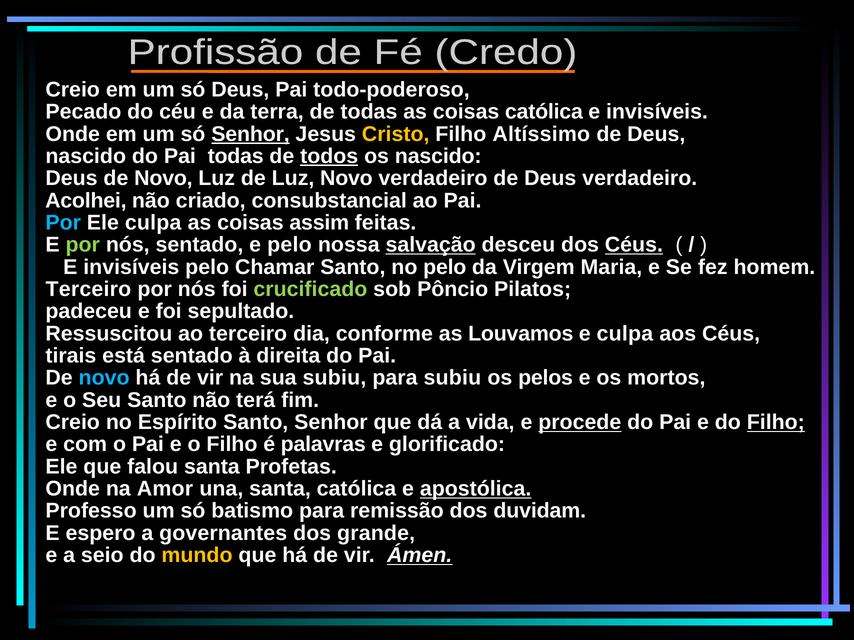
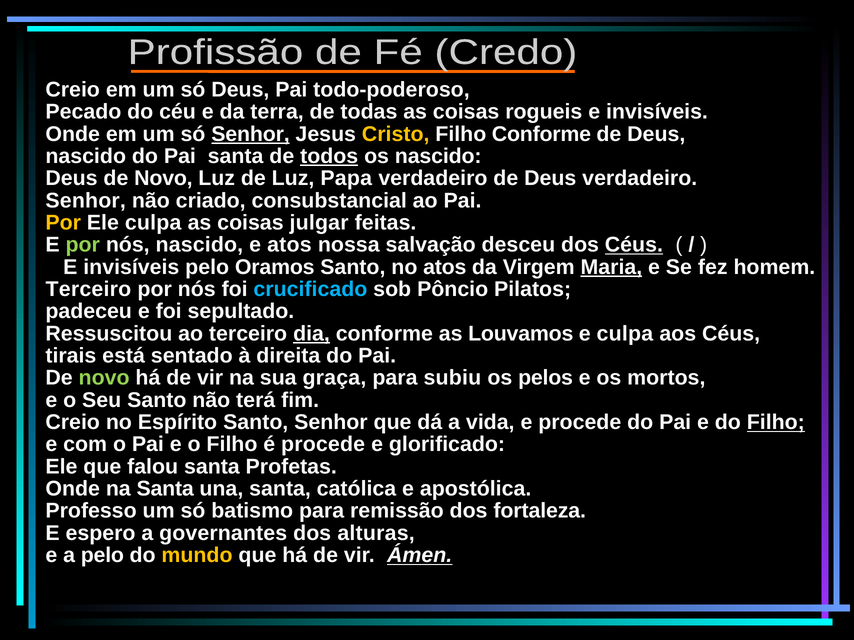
coisas católica: católica -> rogueis
Filho Altíssimo: Altíssimo -> Conforme
Pai todas: todas -> santa
Luz Novo: Novo -> Papa
Acolhei at (86, 201): Acolhei -> Senhor
Por at (63, 223) colour: light blue -> yellow
assim: assim -> julgar
nós sentado: sentado -> nascido
e pelo: pelo -> atos
salvação underline: present -> none
Chamar: Chamar -> Oramos
no pelo: pelo -> atos
Maria underline: none -> present
crucificado colour: light green -> light blue
dia underline: none -> present
novo at (104, 378) colour: light blue -> light green
sua subiu: subiu -> graça
procede at (580, 423) underline: present -> none
é palavras: palavras -> procede
na Amor: Amor -> Santa
apostólica underline: present -> none
duvidam: duvidam -> fortaleza
grande: grande -> alturas
a seio: seio -> pelo
